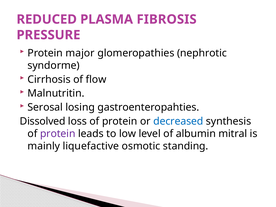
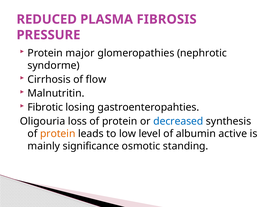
Serosal: Serosal -> Fibrotic
Dissolved: Dissolved -> Oligouria
protein at (58, 134) colour: purple -> orange
mitral: mitral -> active
liquefactive: liquefactive -> significance
